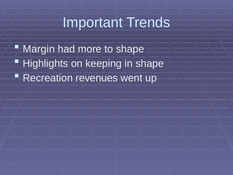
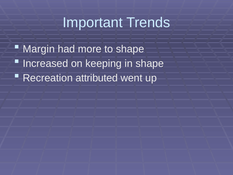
Highlights: Highlights -> Increased
revenues: revenues -> attributed
